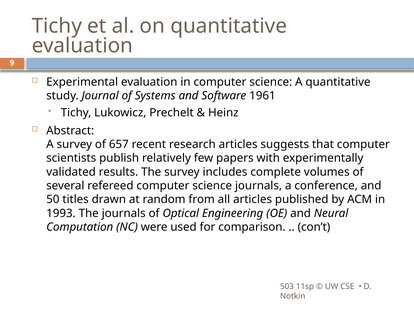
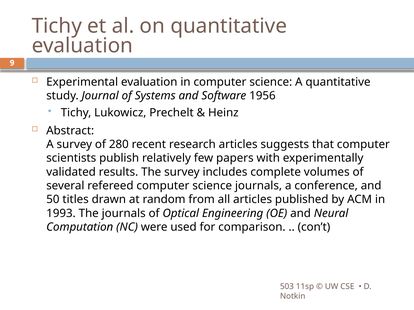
1961: 1961 -> 1956
657: 657 -> 280
